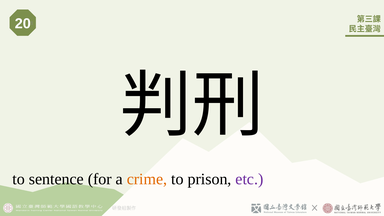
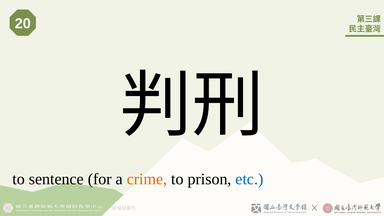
etc colour: purple -> blue
